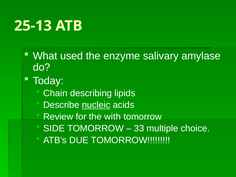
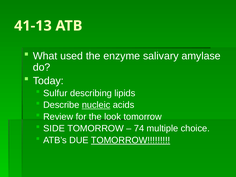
25-13: 25-13 -> 41-13
Chain: Chain -> Sulfur
with: with -> look
33: 33 -> 74
TOMORROW at (131, 140) underline: none -> present
